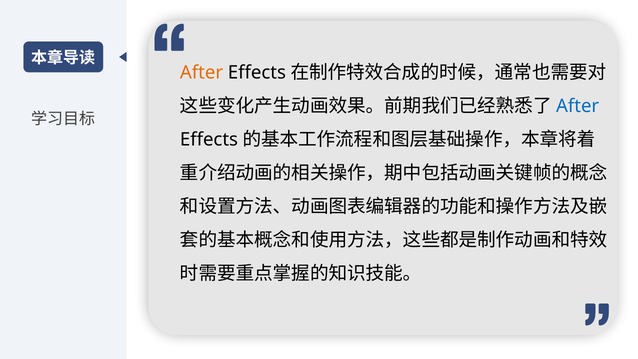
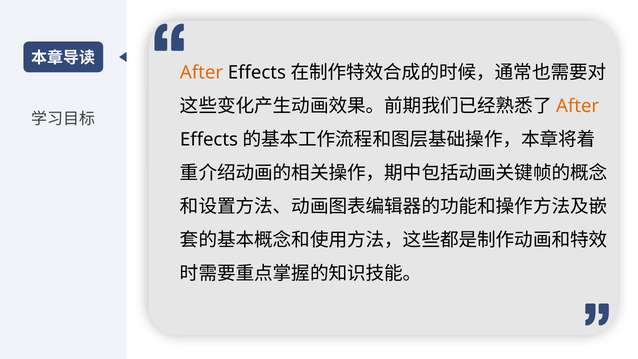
After at (578, 106) colour: blue -> orange
